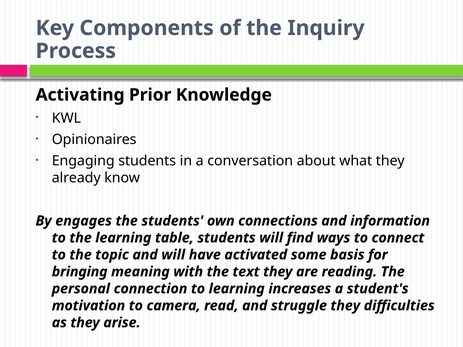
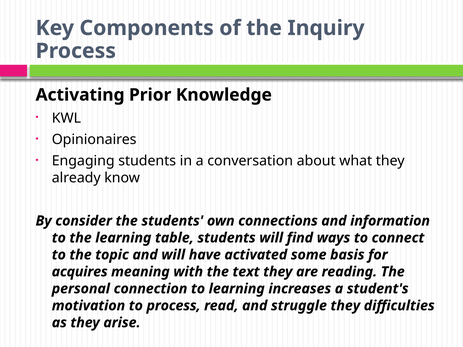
engages: engages -> consider
bringing: bringing -> acquires
to camera: camera -> process
